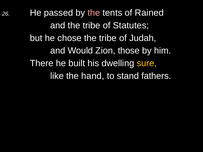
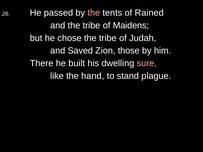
Statutes: Statutes -> Maidens
Would: Would -> Saved
sure colour: yellow -> pink
fathers: fathers -> plague
